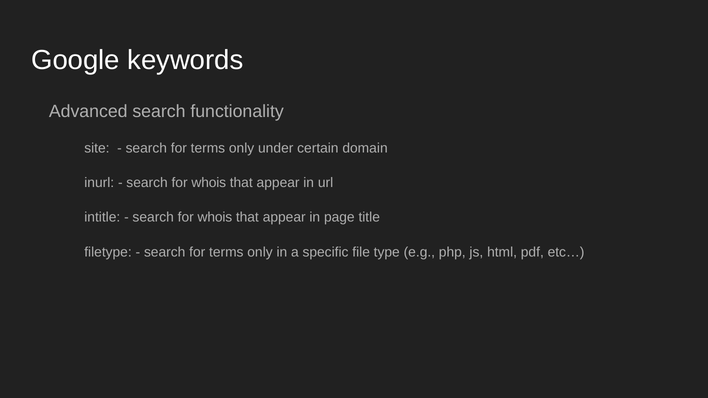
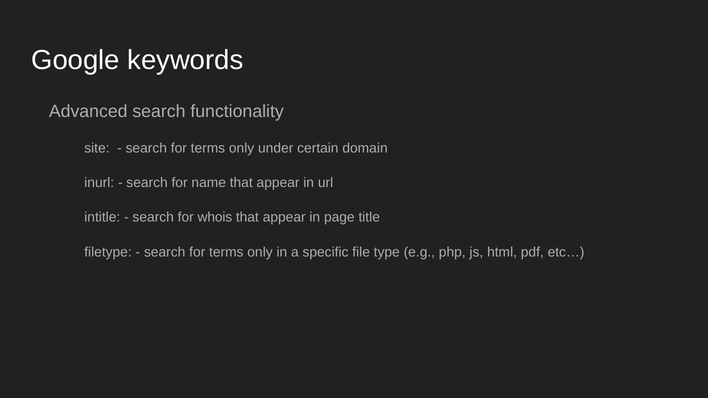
whois at (209, 183): whois -> name
